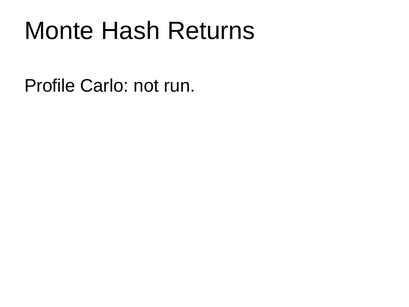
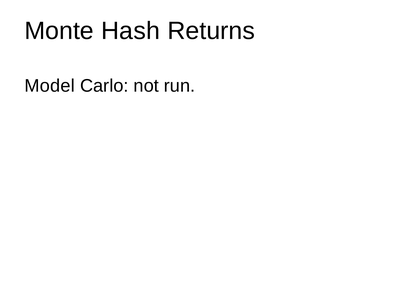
Profile: Profile -> Model
